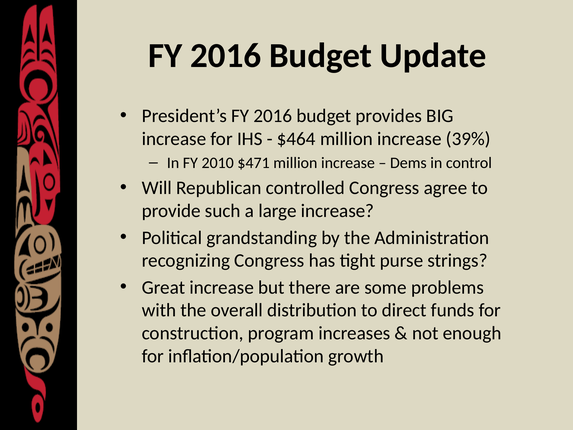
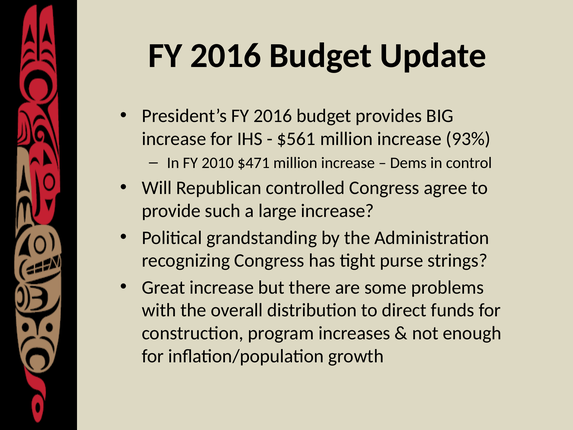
$464: $464 -> $561
39%: 39% -> 93%
